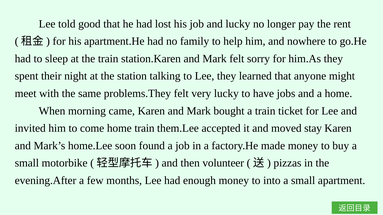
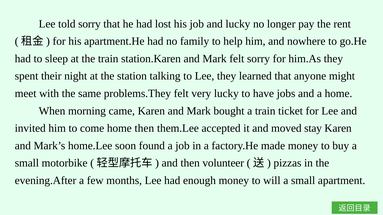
told good: good -> sorry
home train: train -> then
into: into -> will
